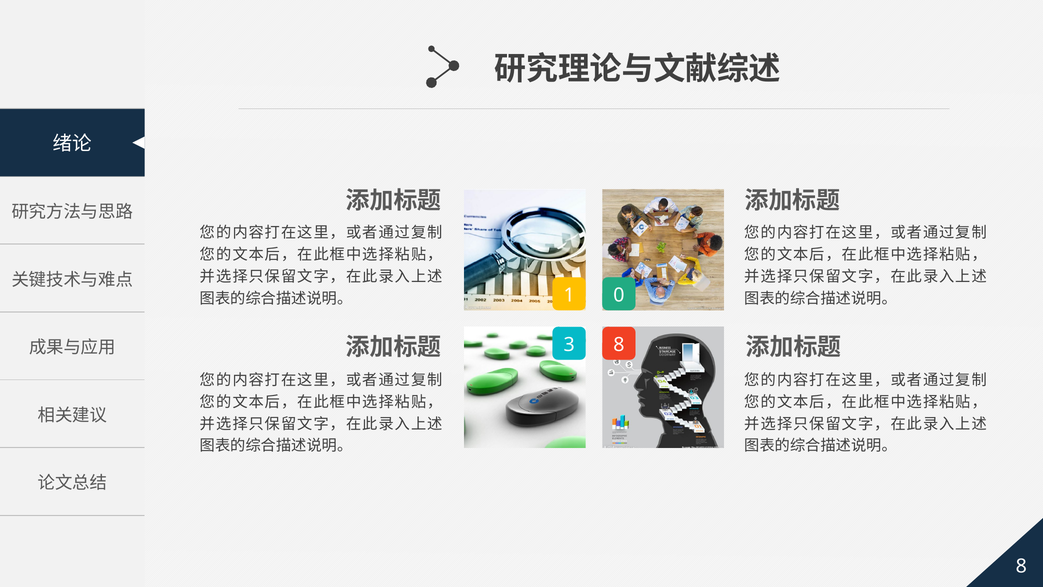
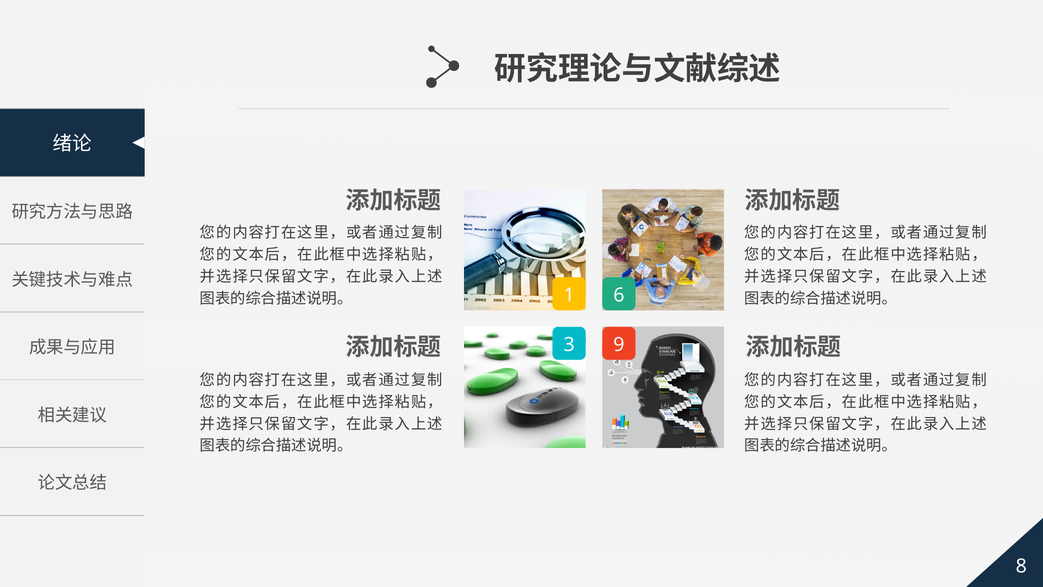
0: 0 -> 6
3 8: 8 -> 9
